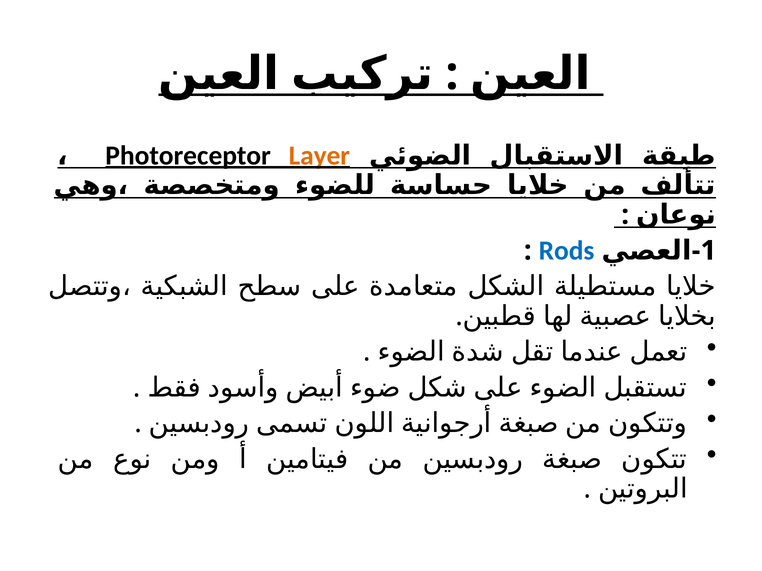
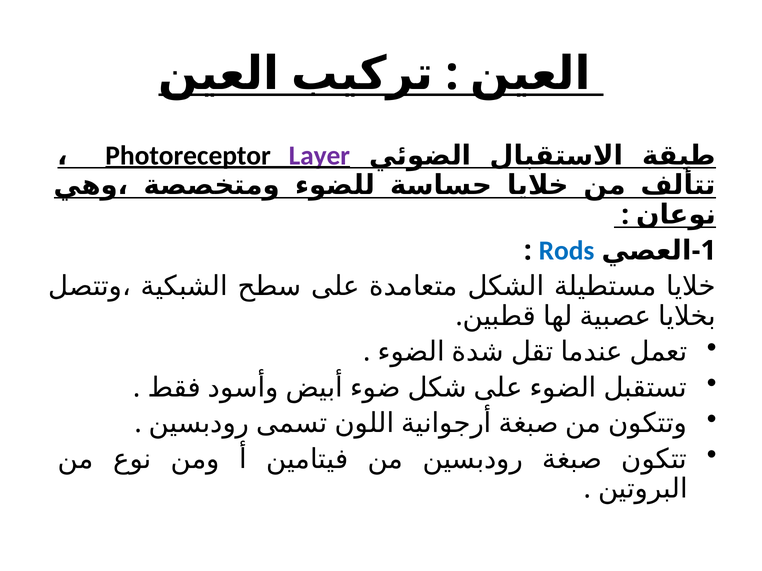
Layer colour: orange -> purple
